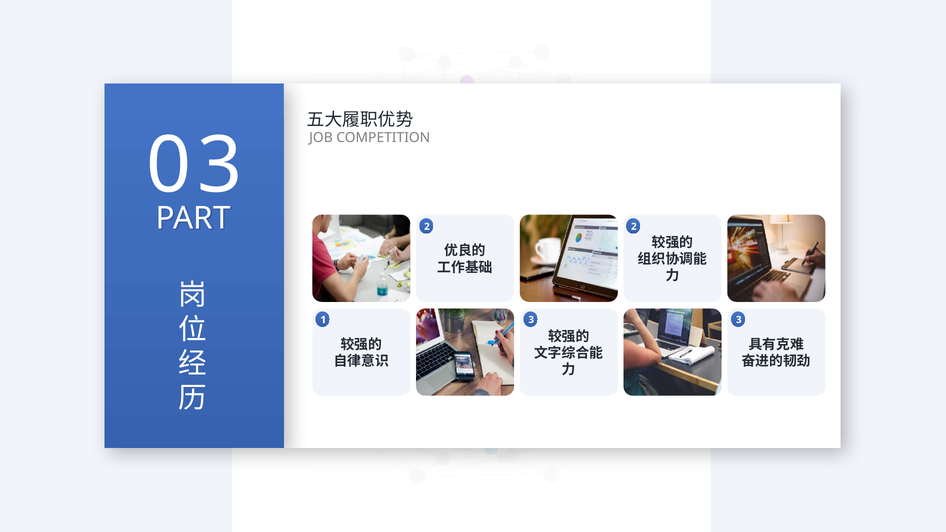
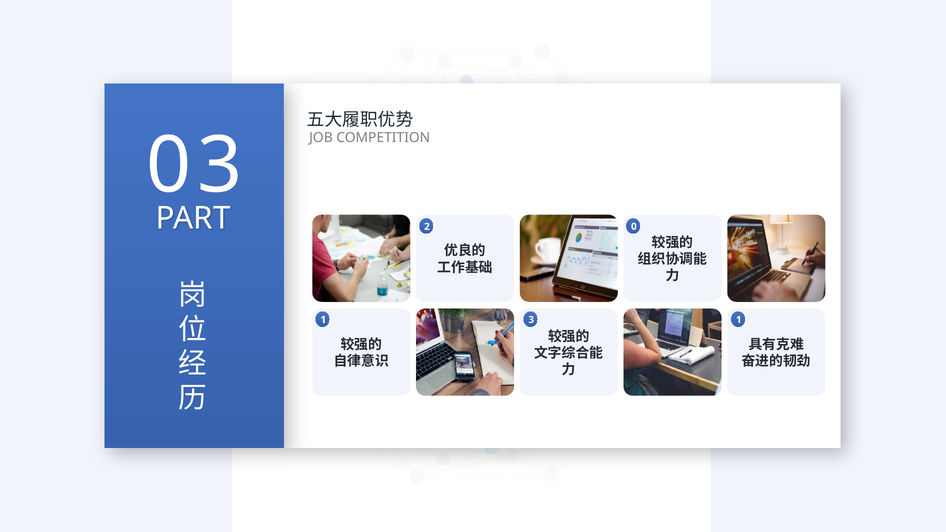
2 2: 2 -> 0
3 3: 3 -> 1
